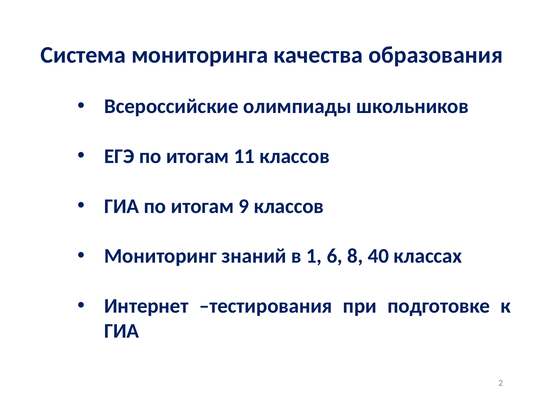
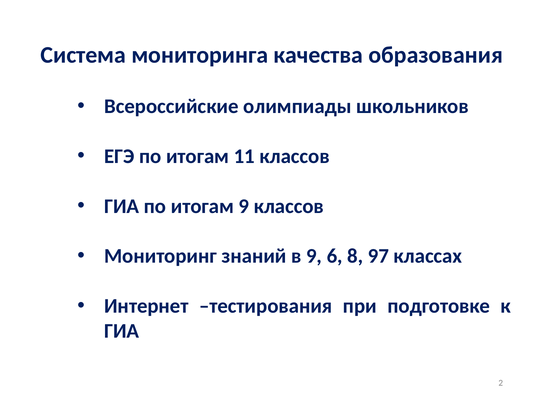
в 1: 1 -> 9
40: 40 -> 97
